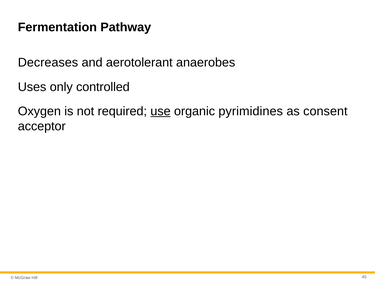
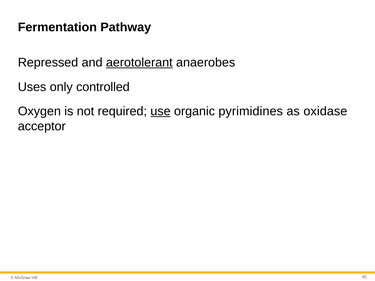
Decreases: Decreases -> Repressed
aerotolerant underline: none -> present
consent: consent -> oxidase
